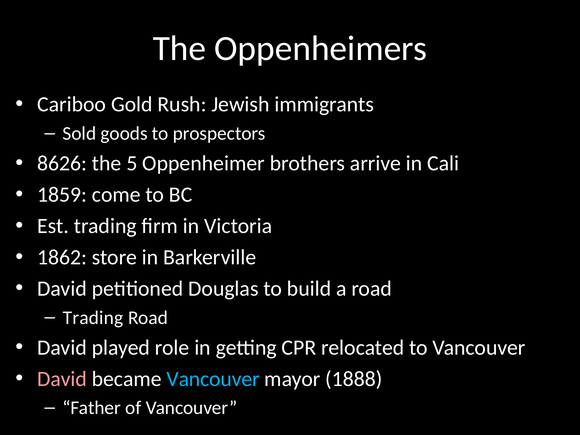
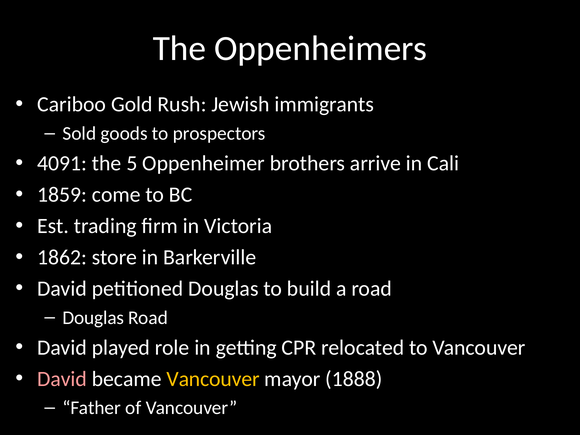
8626: 8626 -> 4091
Trading at (93, 318): Trading -> Douglas
Vancouver at (213, 379) colour: light blue -> yellow
